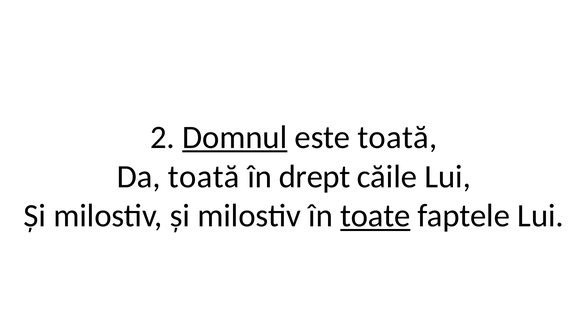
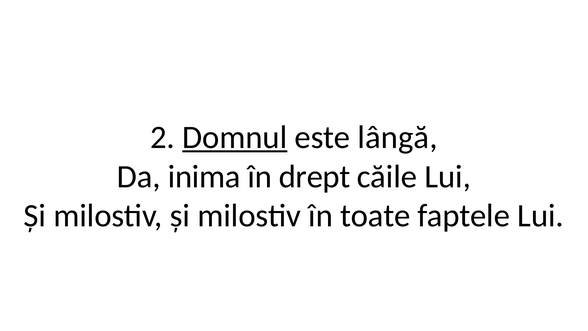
este toată: toată -> lângă
Da toată: toată -> inima
toate underline: present -> none
